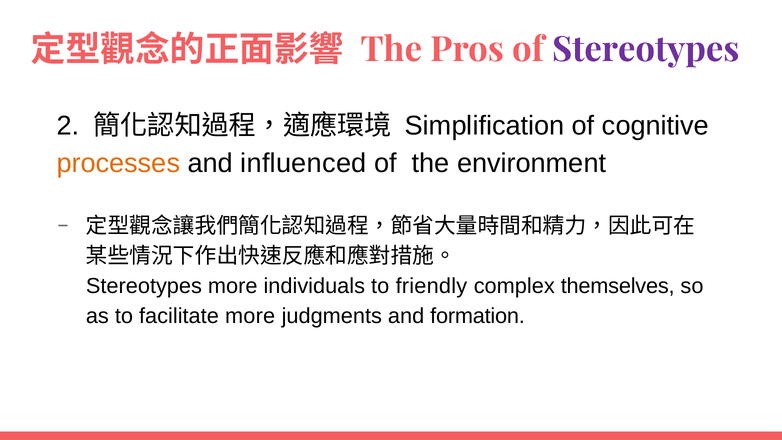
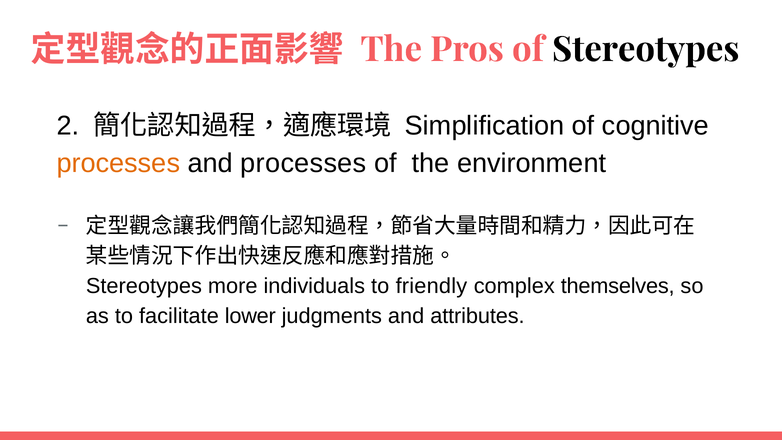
Stereotypes at (646, 50) colour: purple -> black
and influenced: influenced -> processes
facilitate more: more -> lower
formation: formation -> attributes
